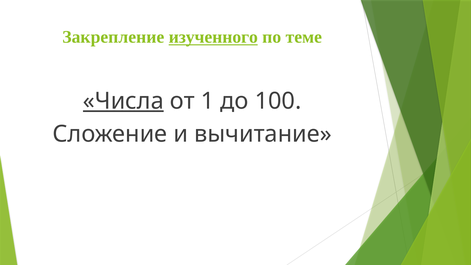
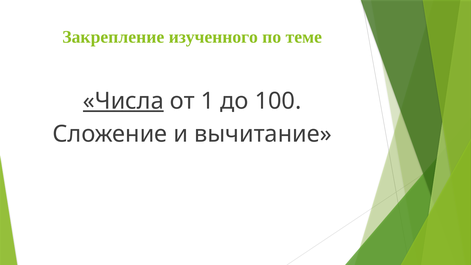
изученного underline: present -> none
